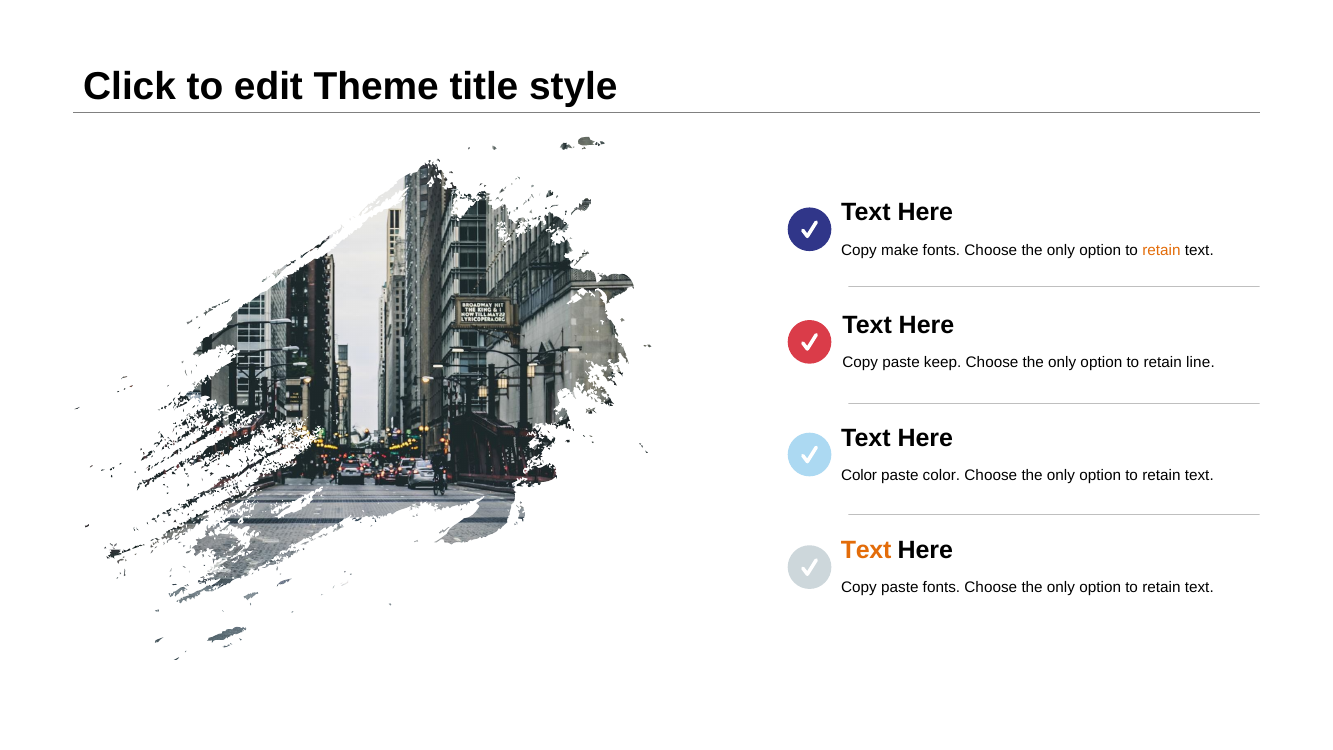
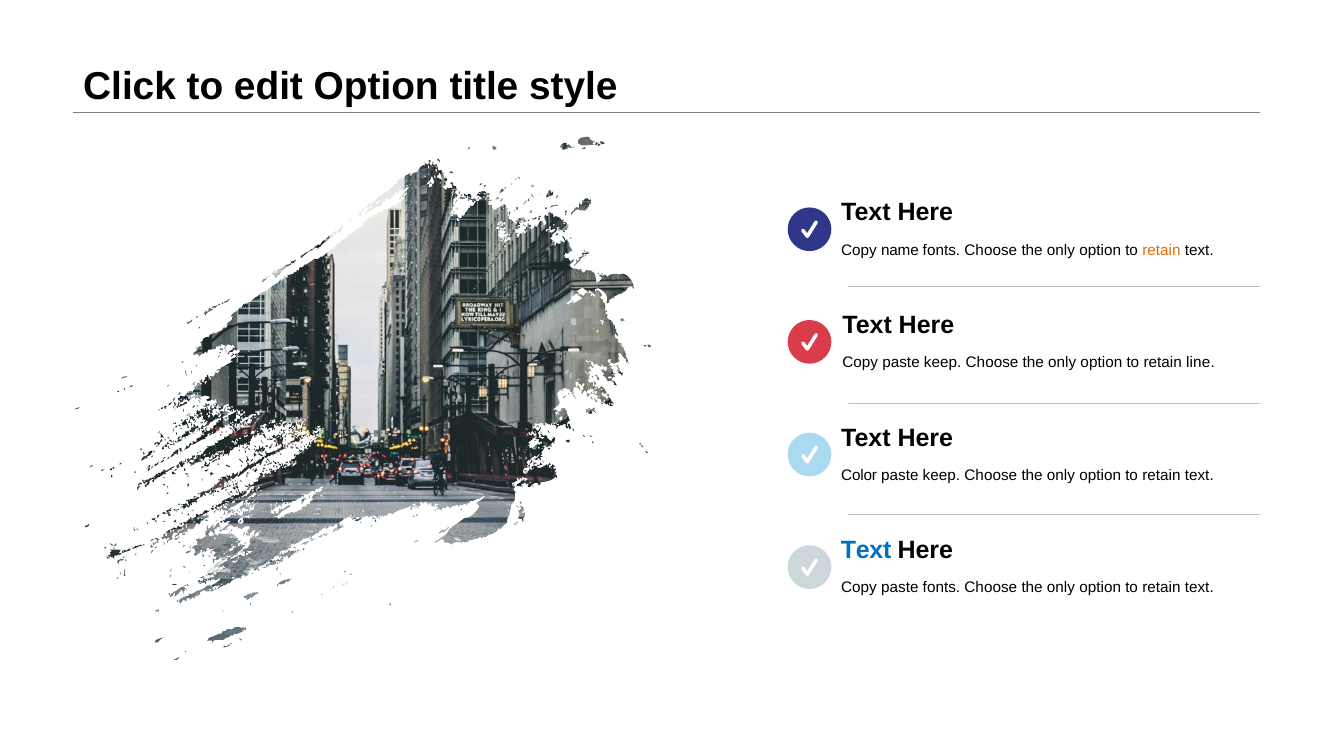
edit Theme: Theme -> Option
make: make -> name
color at (941, 475): color -> keep
Text at (866, 550) colour: orange -> blue
